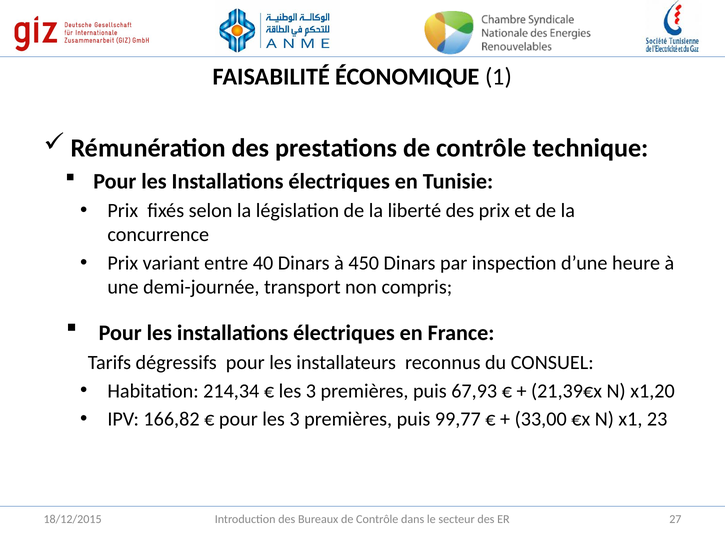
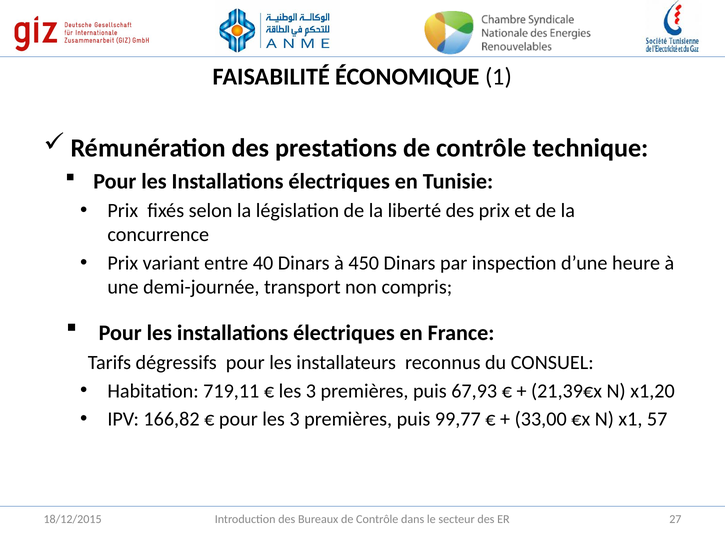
214,34: 214,34 -> 719,11
23: 23 -> 57
